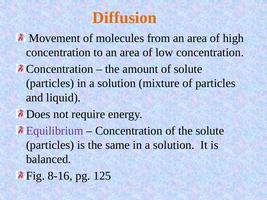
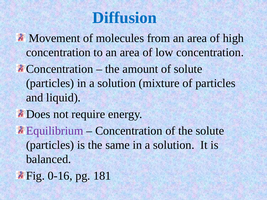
Diffusion colour: orange -> blue
8-16: 8-16 -> 0-16
125: 125 -> 181
